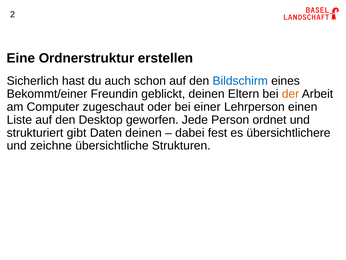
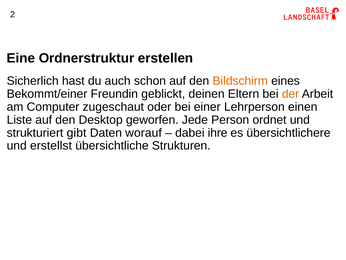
Bildschirm colour: blue -> orange
Daten deinen: deinen -> worauf
fest: fest -> ihre
zeichne: zeichne -> erstellst
